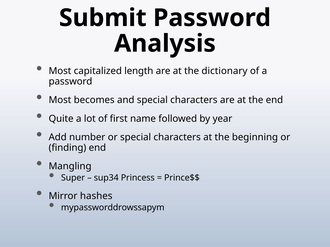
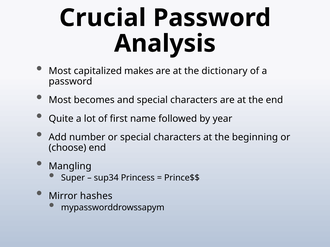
Submit: Submit -> Crucial
length: length -> makes
finding: finding -> choose
